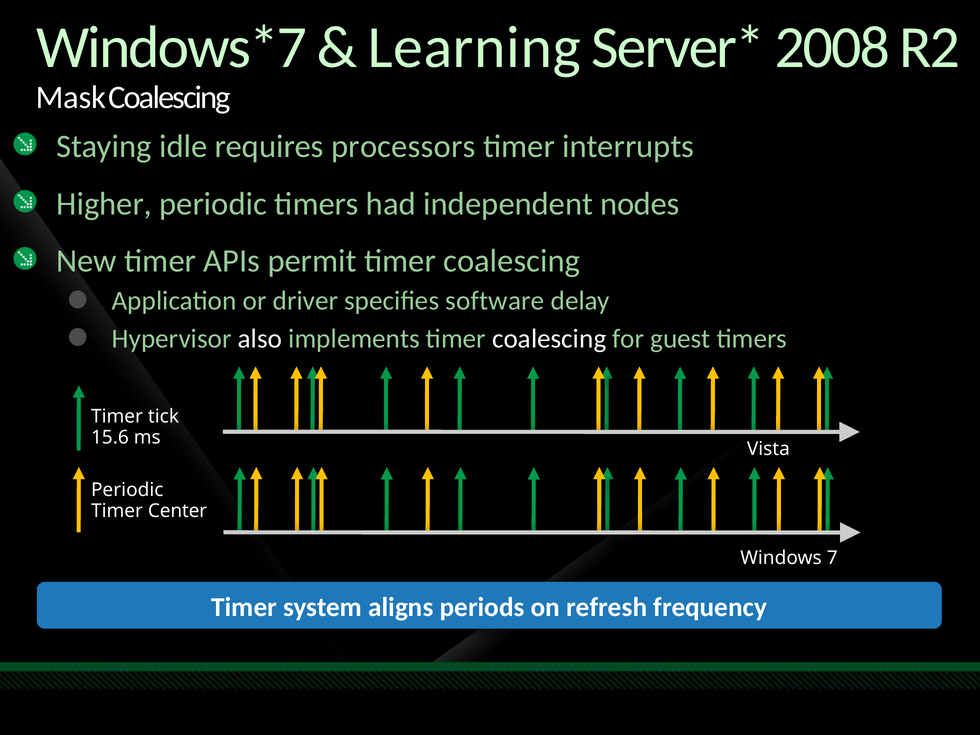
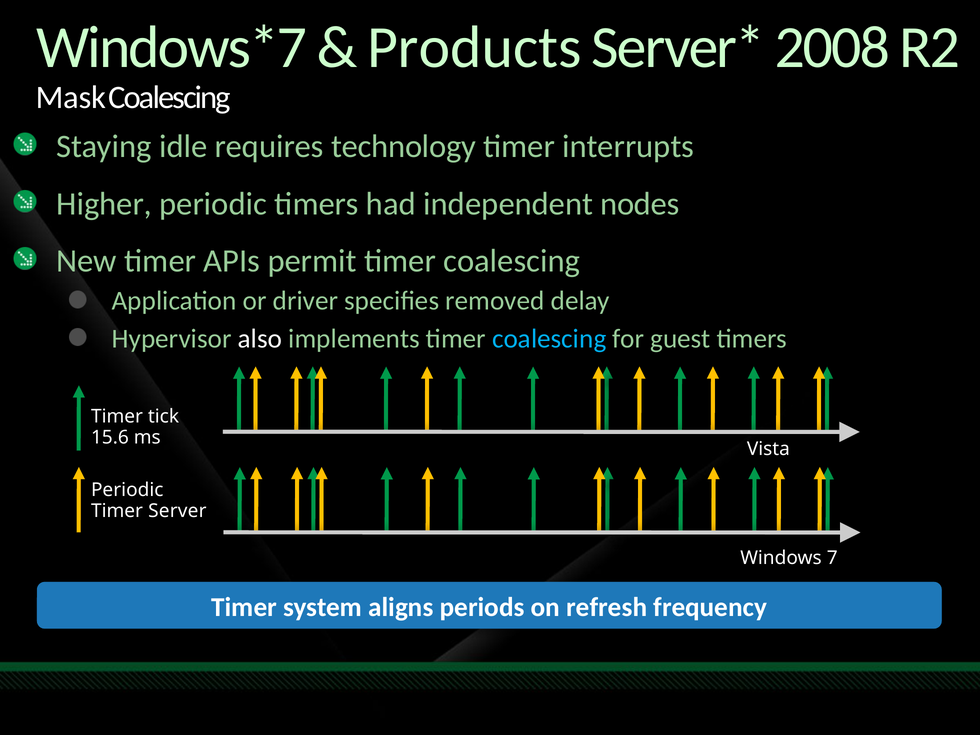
Learning: Learning -> Products
processors: processors -> technology
software: software -> removed
coalescing at (549, 339) colour: white -> light blue
Center: Center -> Server
